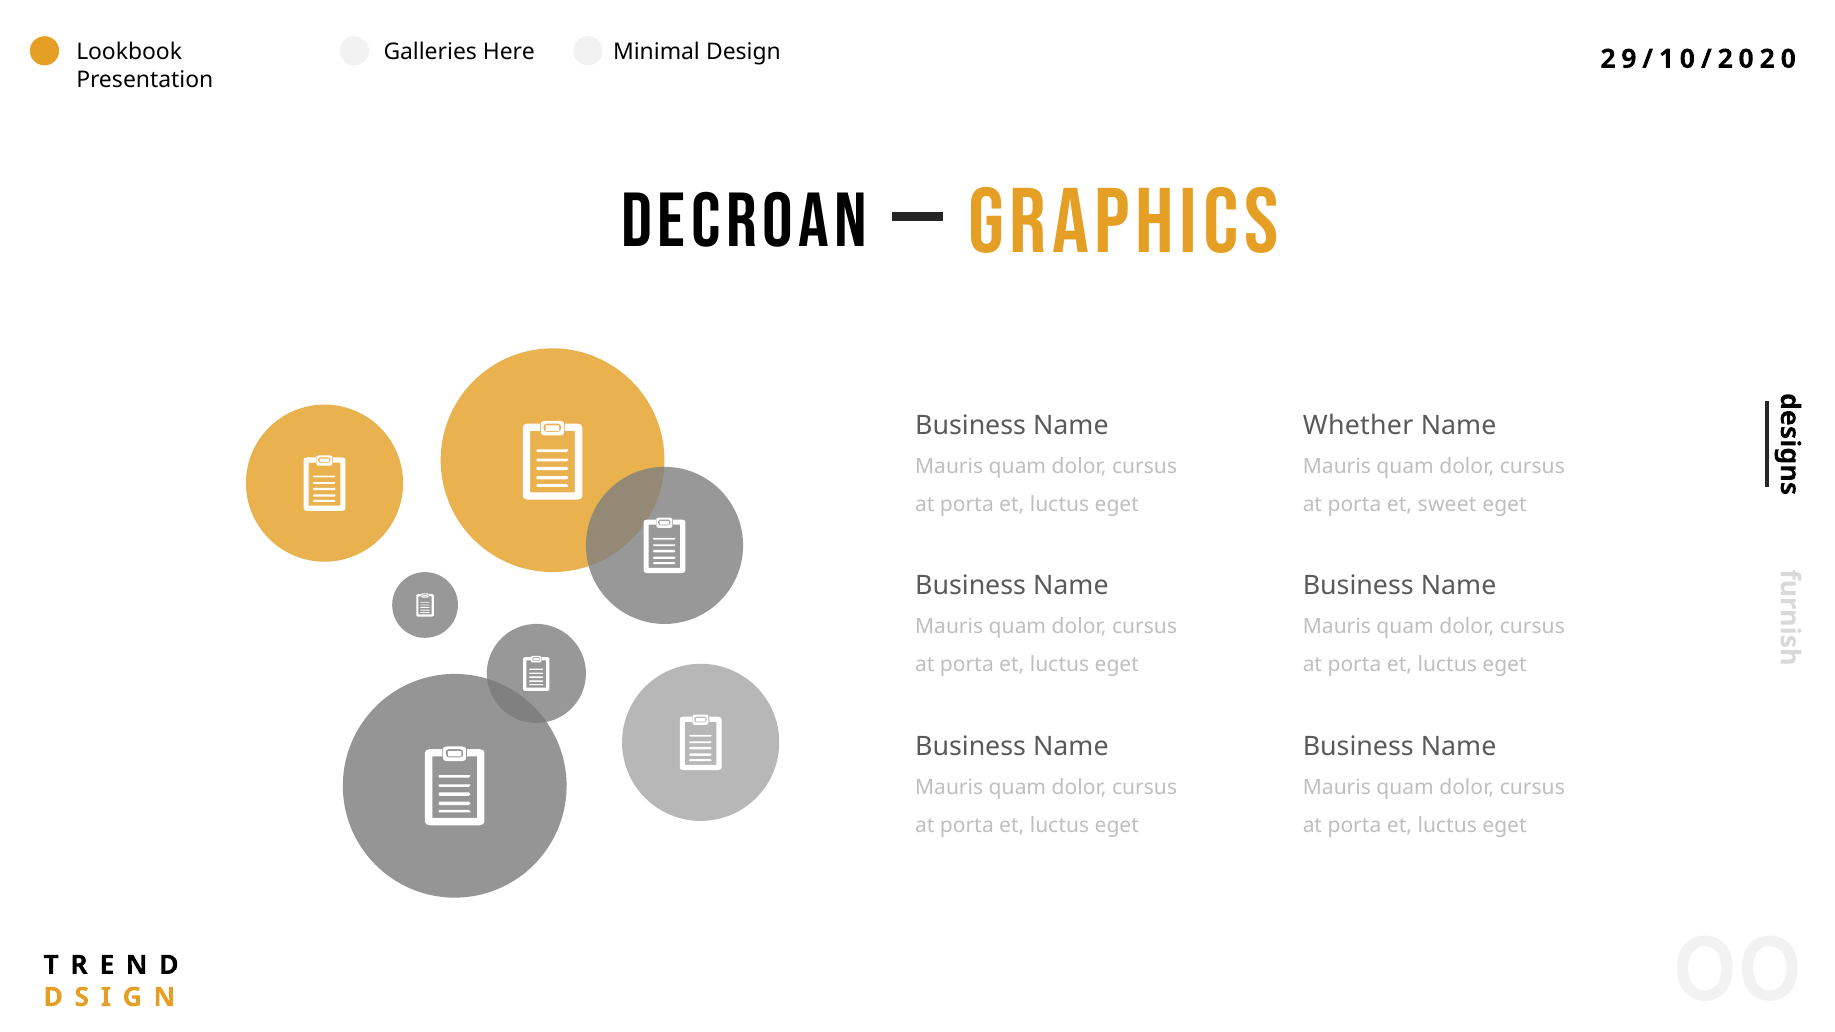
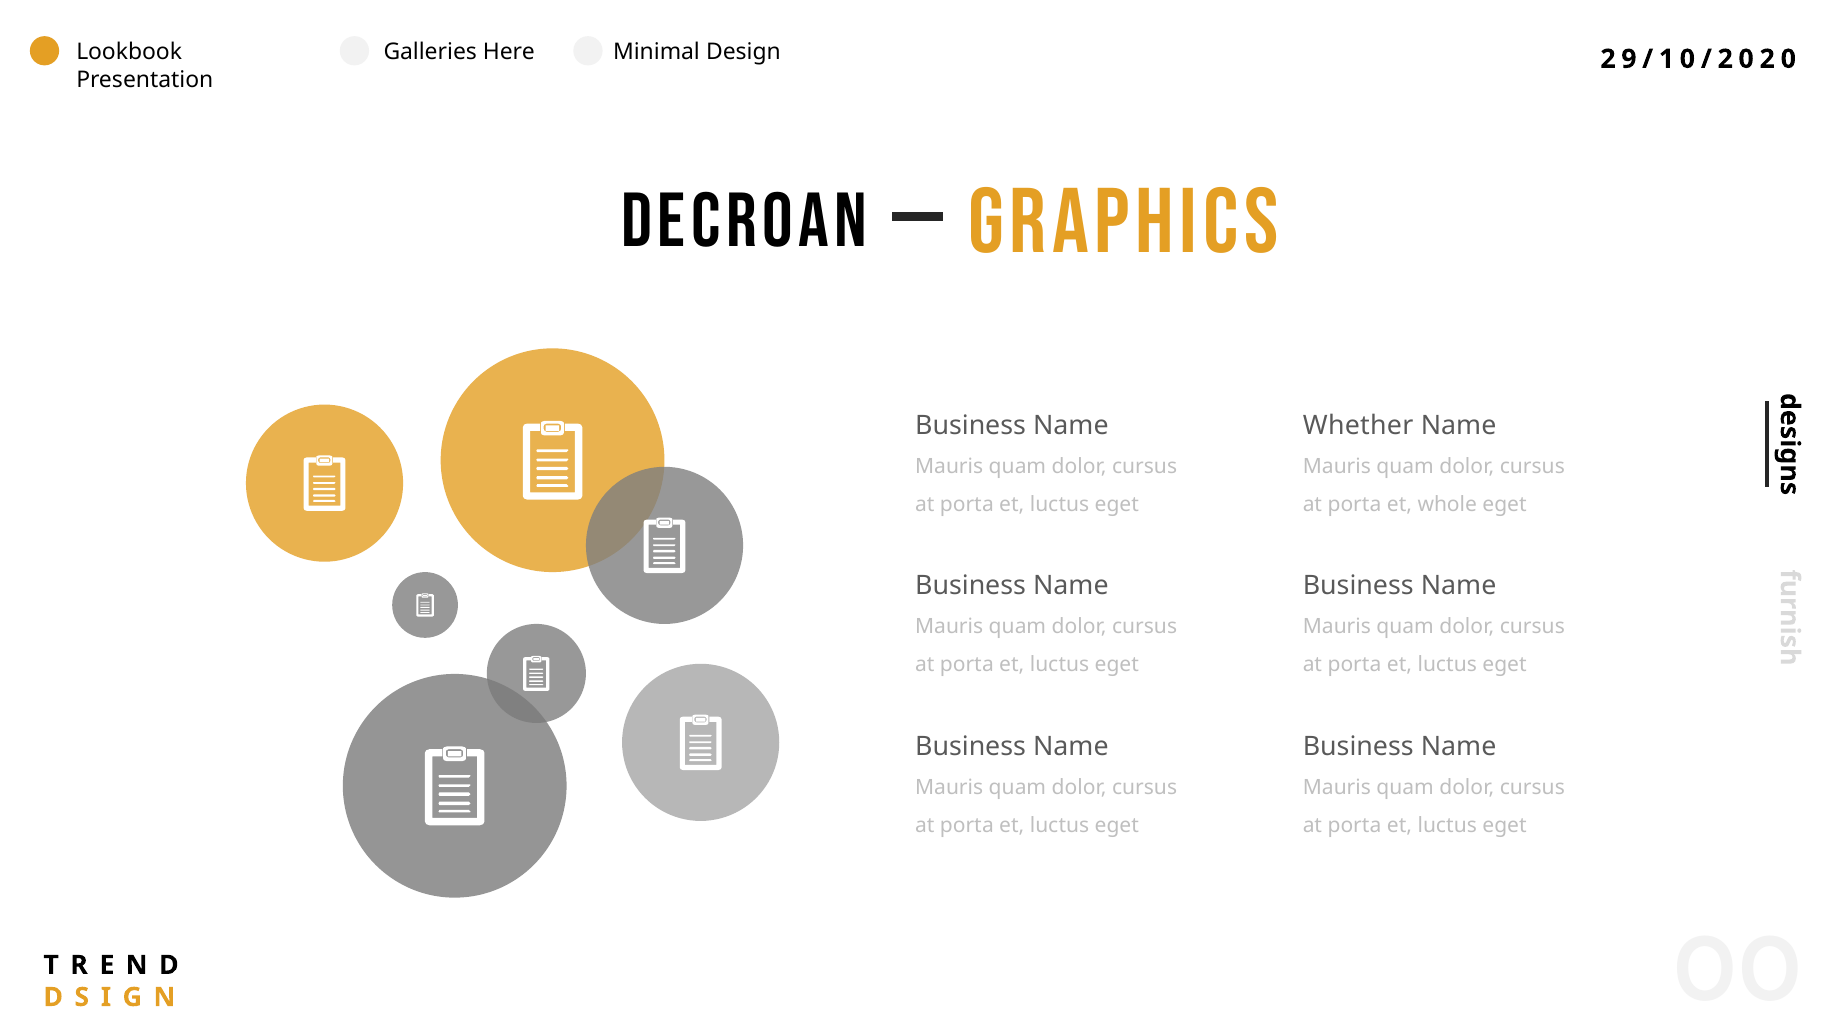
sweet: sweet -> whole
